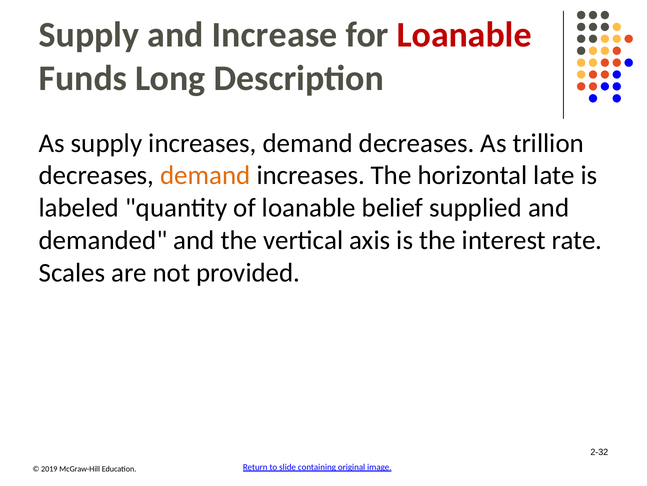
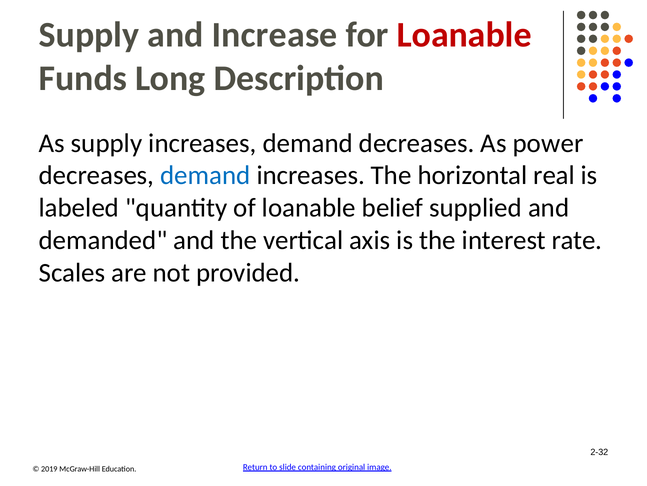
trillion: trillion -> power
demand at (205, 175) colour: orange -> blue
late: late -> real
